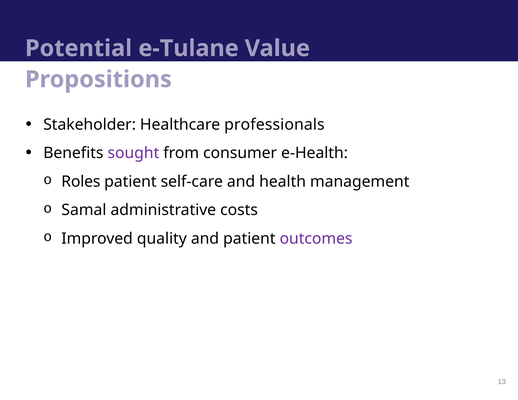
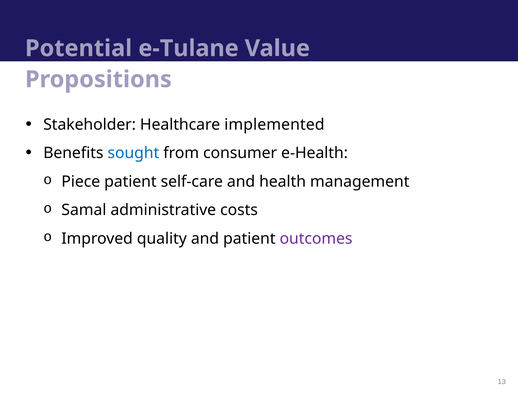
professionals: professionals -> implemented
sought colour: purple -> blue
Roles: Roles -> Piece
